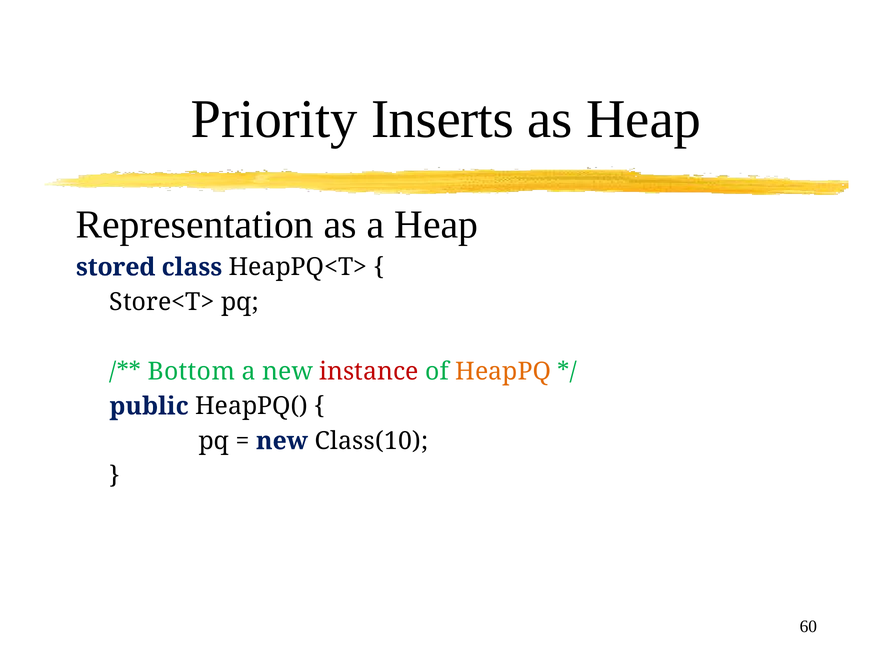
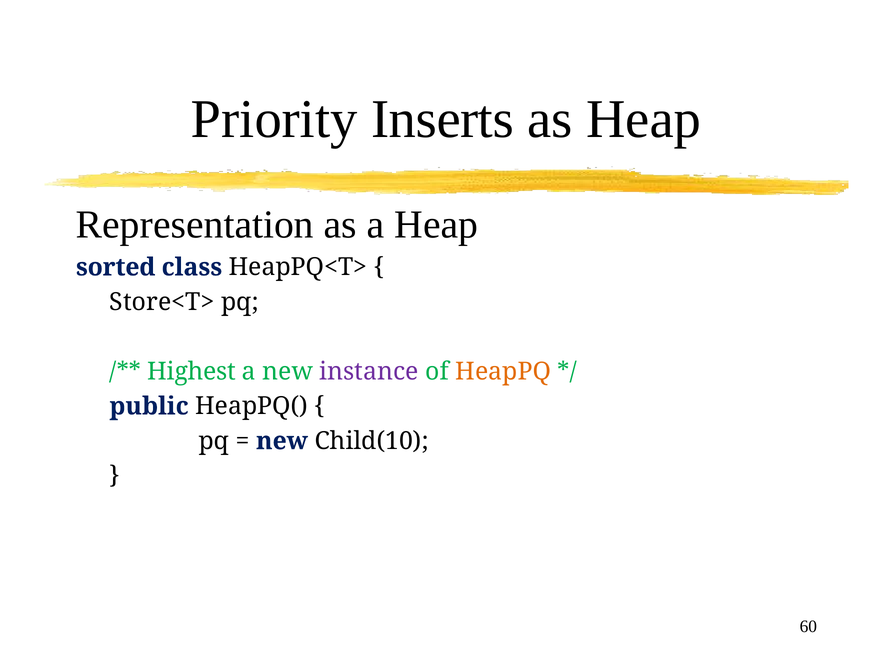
stored: stored -> sorted
Bottom: Bottom -> Highest
instance colour: red -> purple
Class(10: Class(10 -> Child(10
